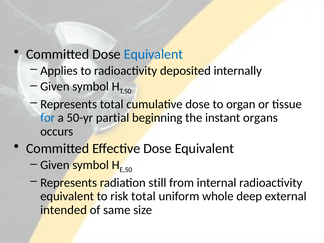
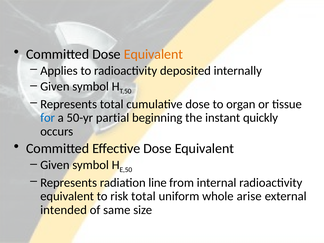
Equivalent at (153, 54) colour: blue -> orange
organs: organs -> quickly
still: still -> line
deep: deep -> arise
